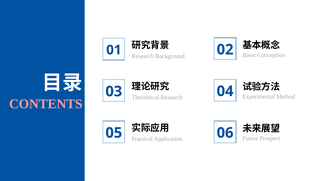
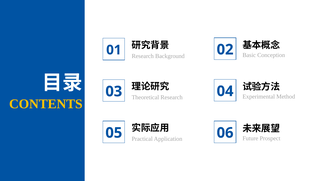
CONTENTS colour: pink -> yellow
